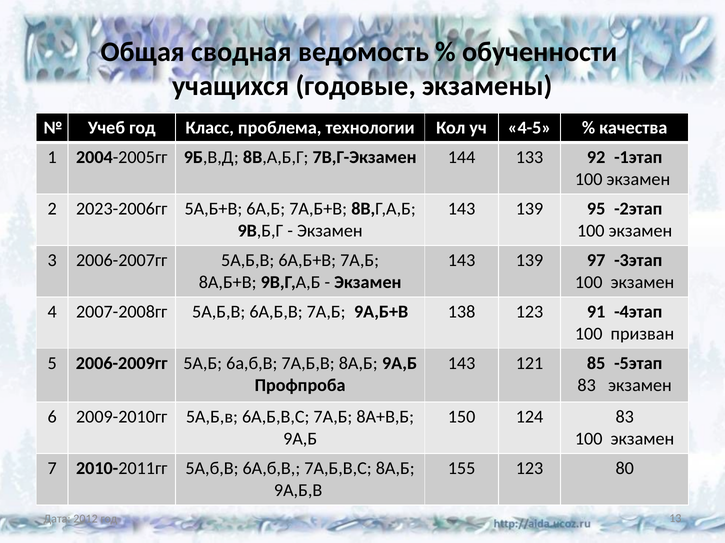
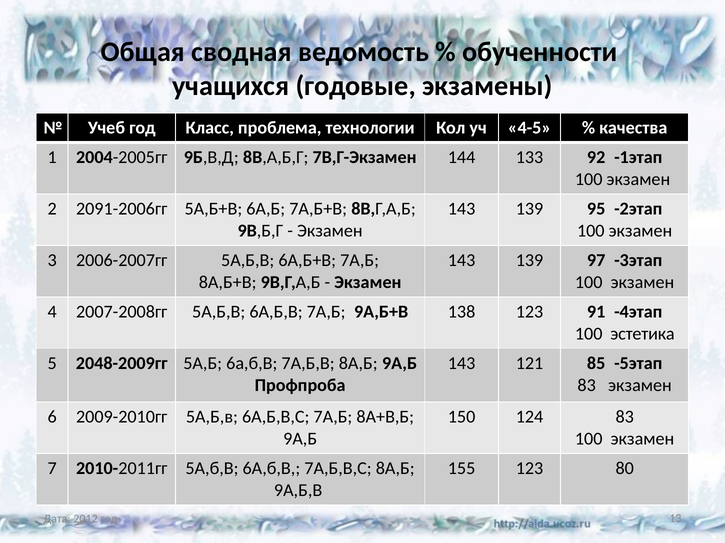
2023-2006гг: 2023-2006гг -> 2091-2006гг
призван: призван -> эстетика
2006-2009гг: 2006-2009гг -> 2048-2009гг
